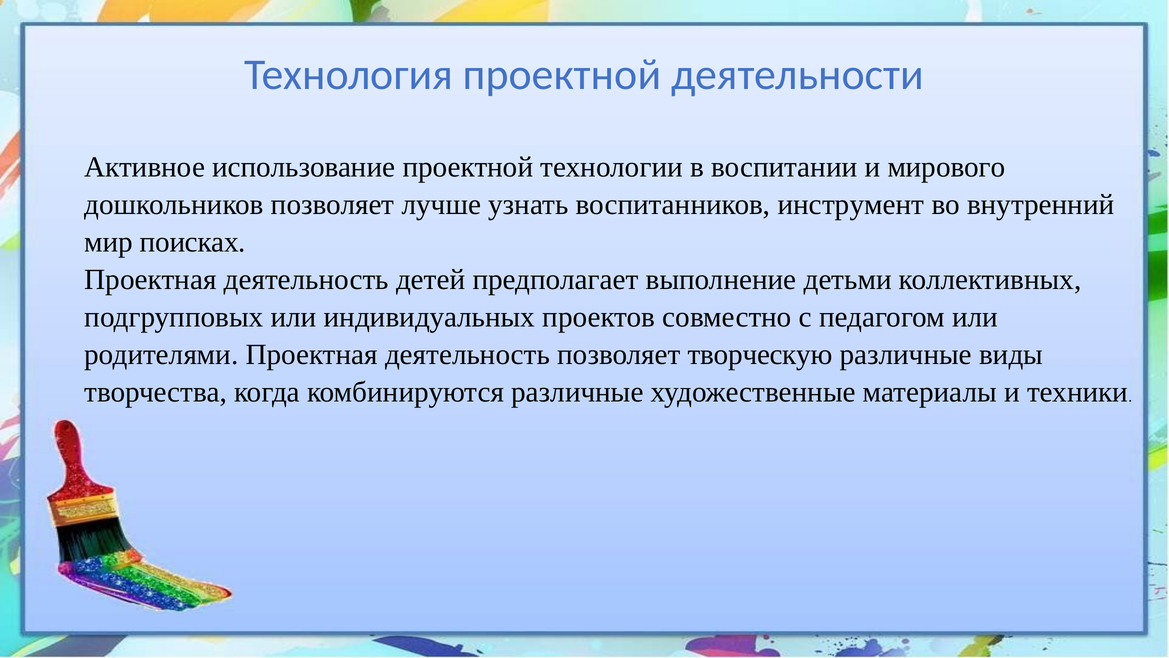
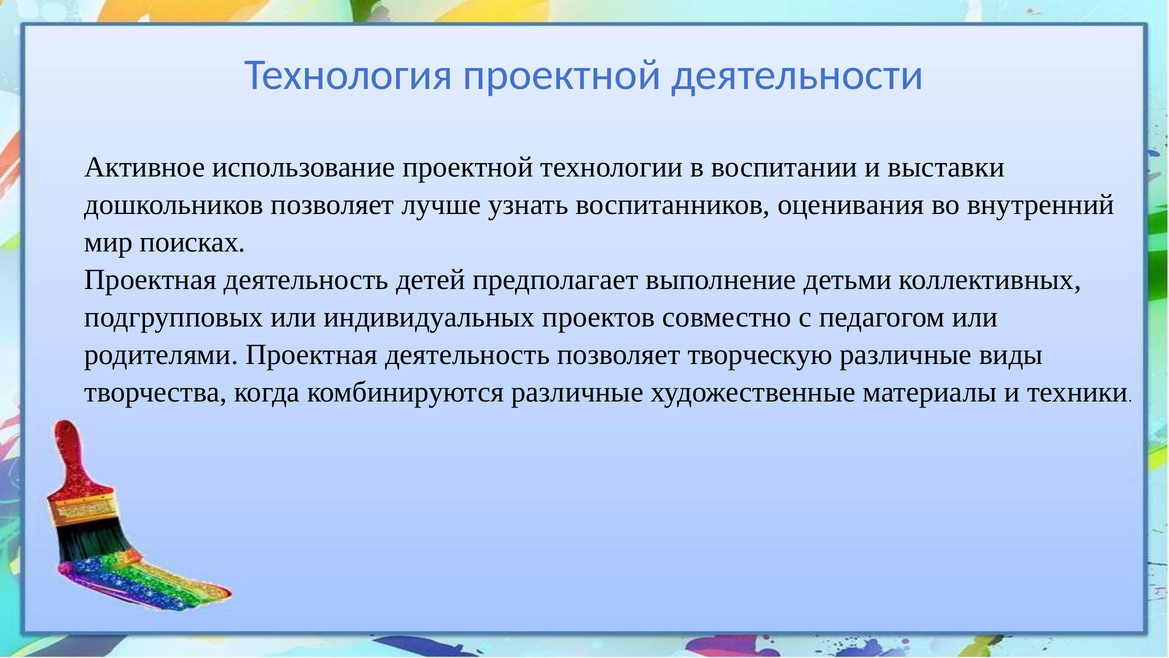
мирового: мирового -> выставки
инструмент: инструмент -> оценивания
